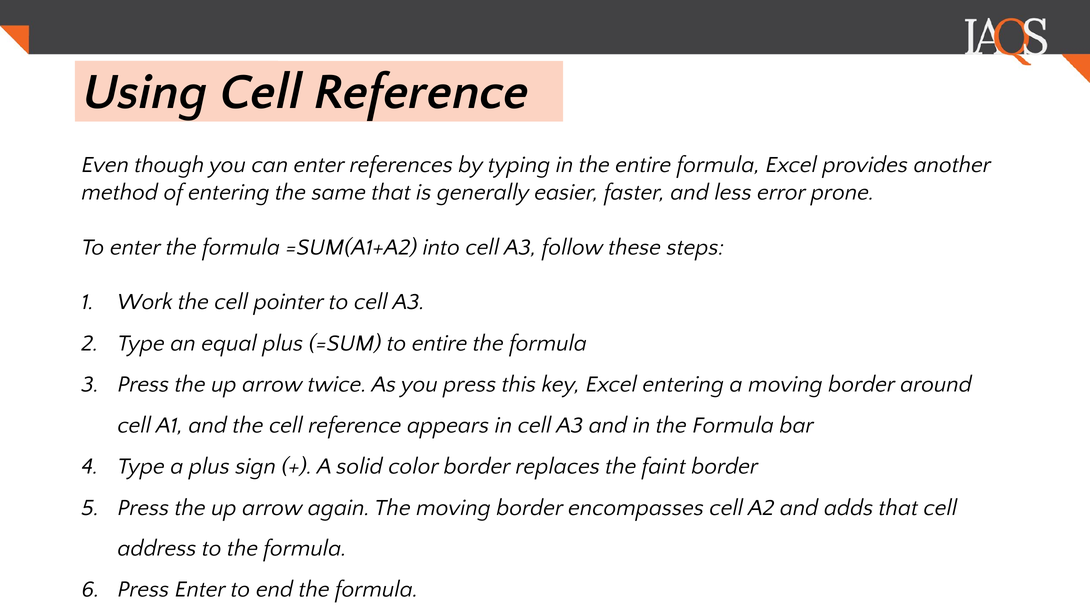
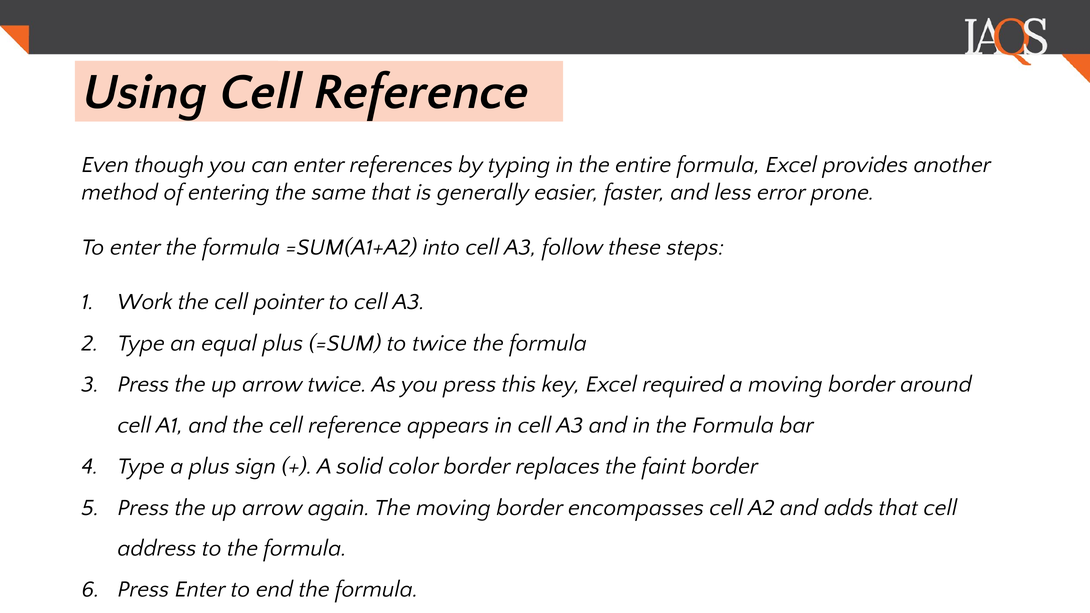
to entire: entire -> twice
Excel entering: entering -> required
